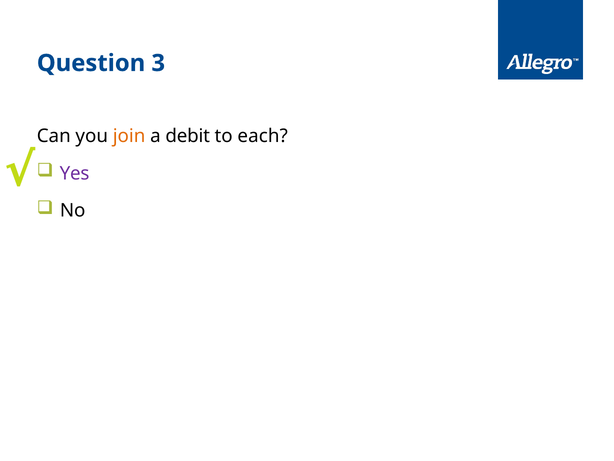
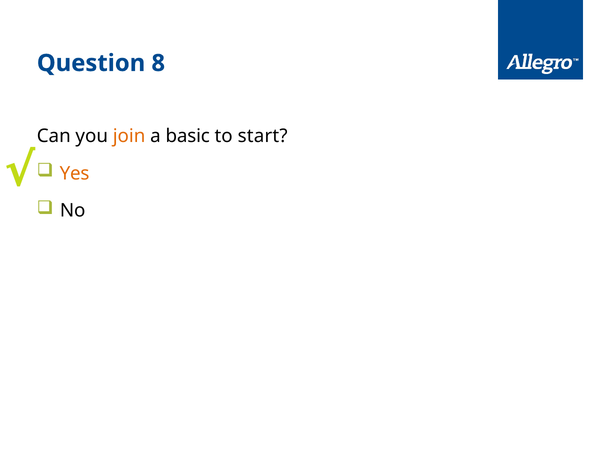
3: 3 -> 8
debit: debit -> basic
each: each -> start
Yes colour: purple -> orange
